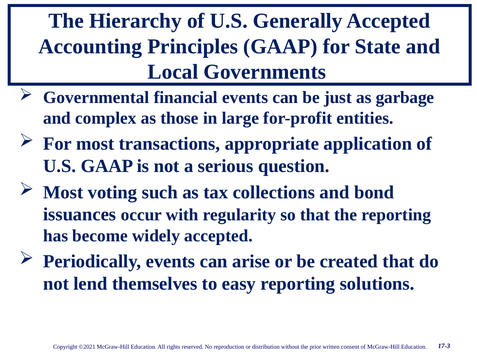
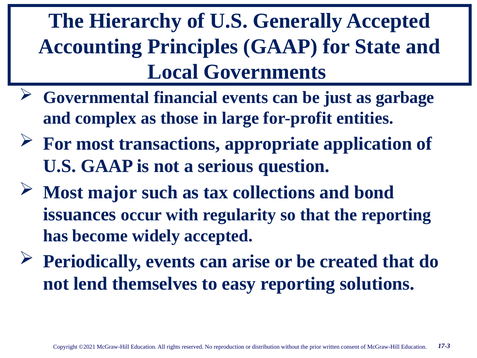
voting: voting -> major
